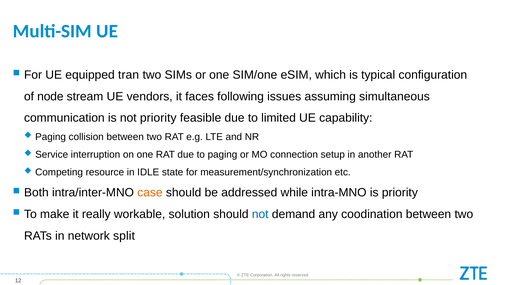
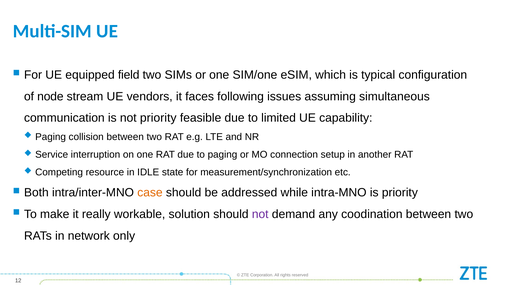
tran: tran -> field
not at (260, 214) colour: blue -> purple
split: split -> only
